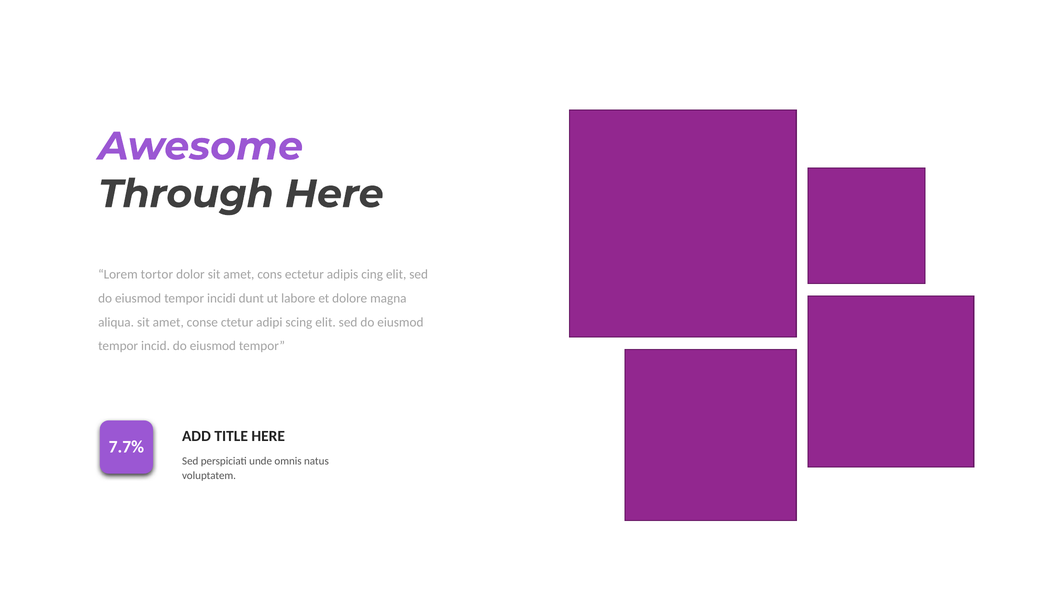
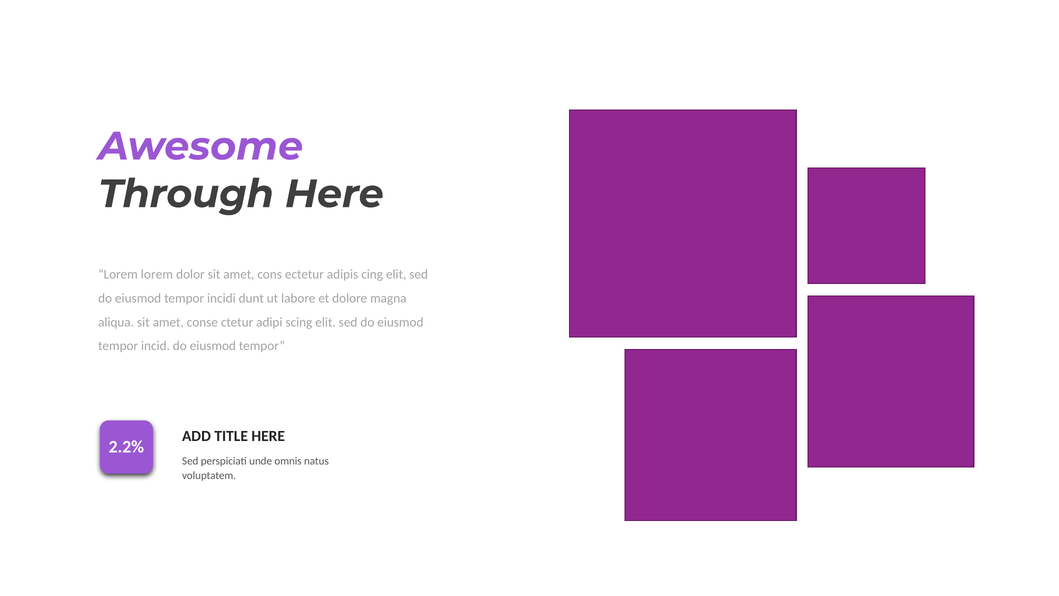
Lorem tortor: tortor -> lorem
7.7%: 7.7% -> 2.2%
